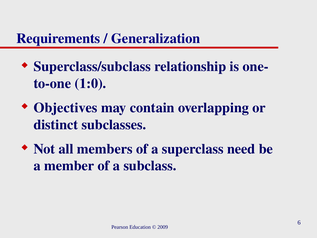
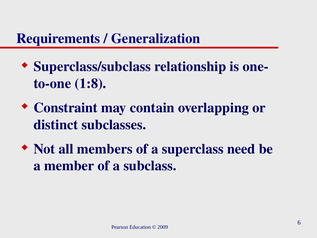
1:0: 1:0 -> 1:8
Objectives: Objectives -> Constraint
